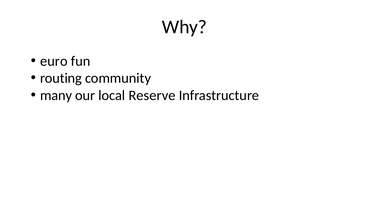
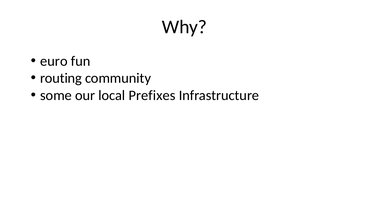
many: many -> some
Reserve: Reserve -> Prefixes
